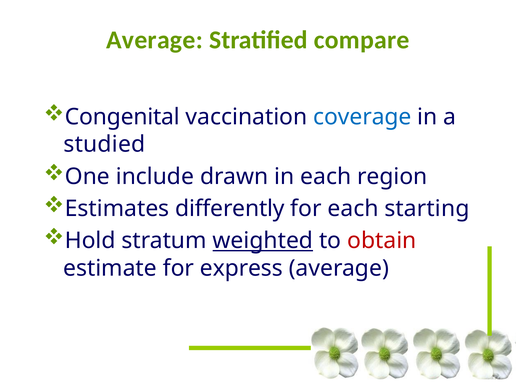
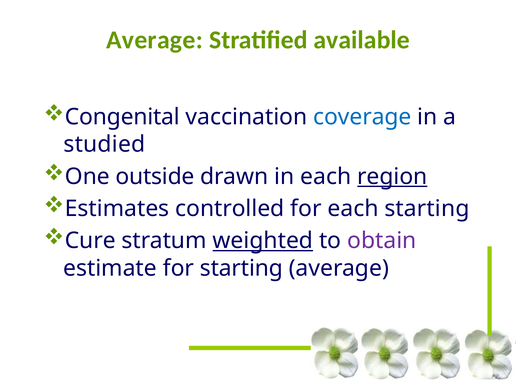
compare: compare -> available
include: include -> outside
region underline: none -> present
differently: differently -> controlled
Hold: Hold -> Cure
obtain colour: red -> purple
for express: express -> starting
